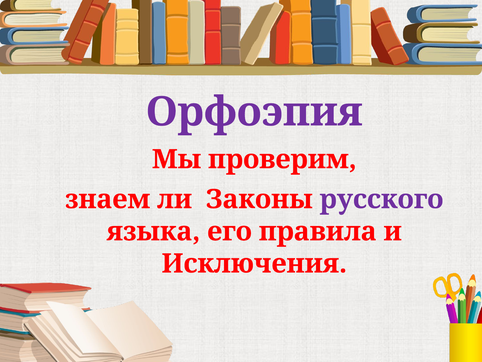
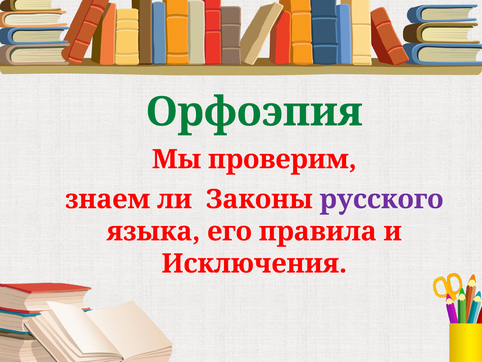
Орфоэпия colour: purple -> green
